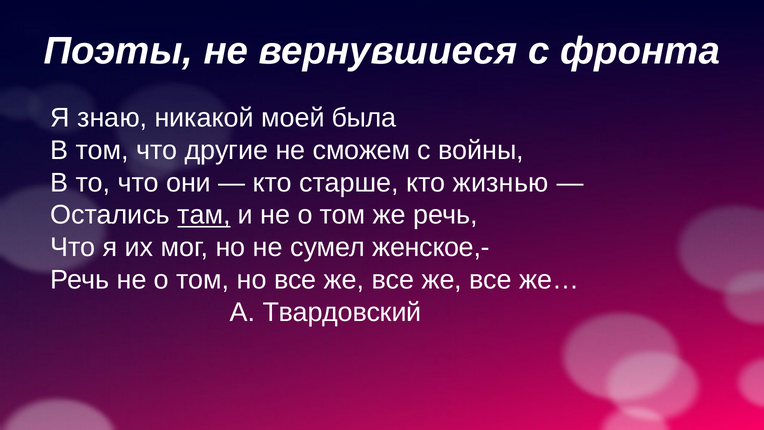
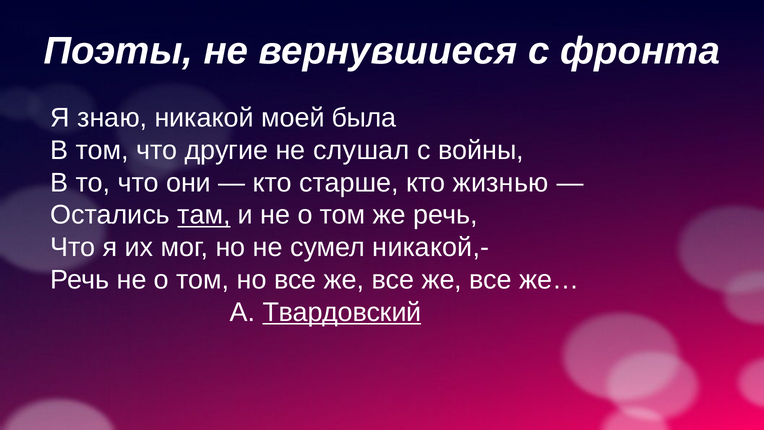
сможем: сможем -> слушал
женское,-: женское,- -> никакой,-
Твардовский underline: none -> present
